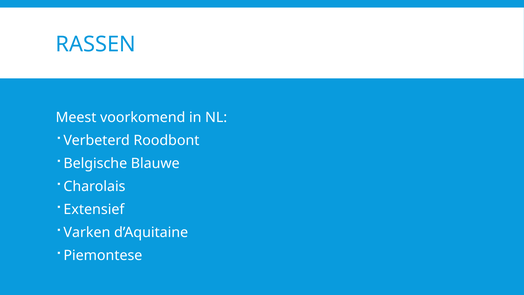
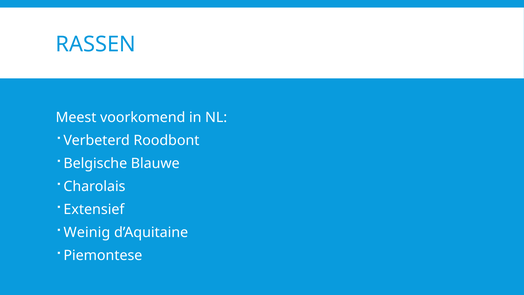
Varken: Varken -> Weinig
